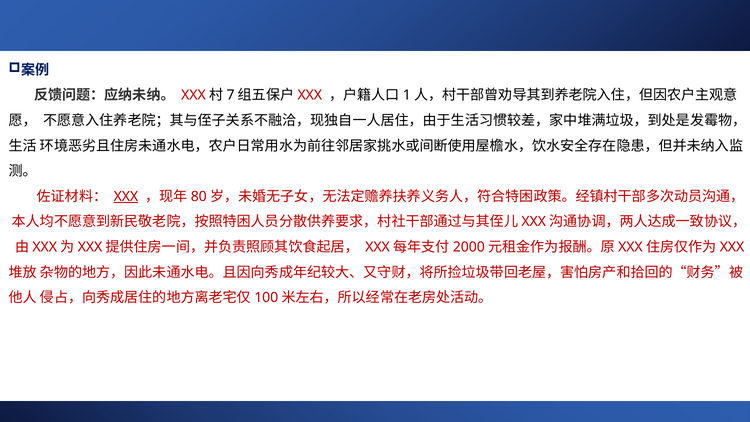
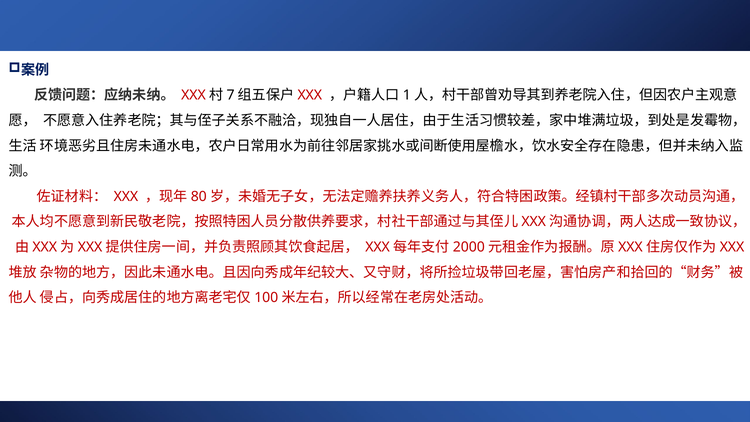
XXX underline: present -> none
